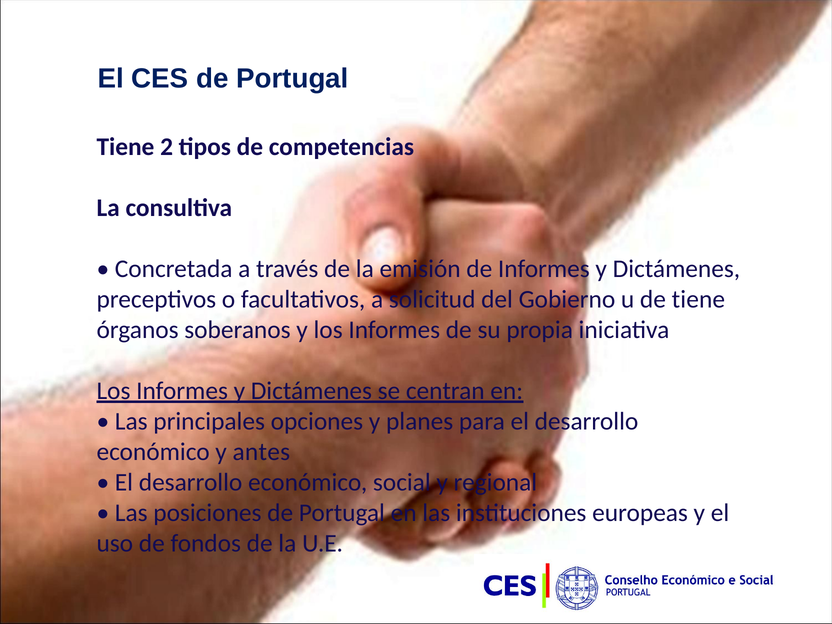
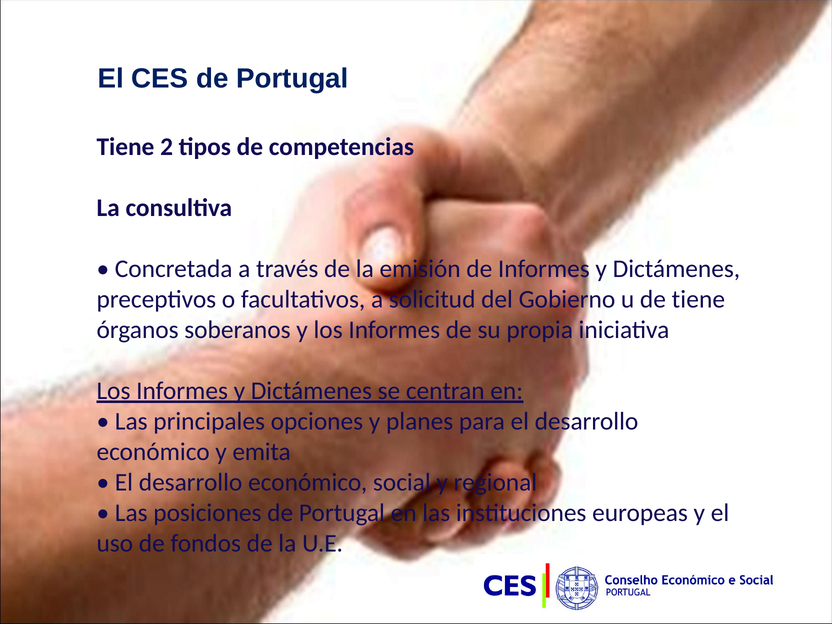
antes: antes -> emita
